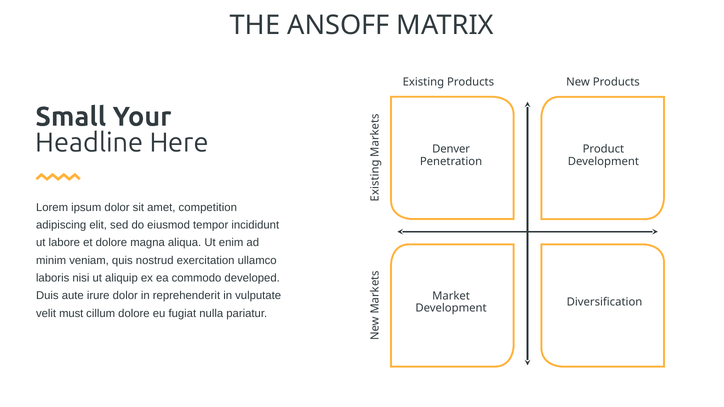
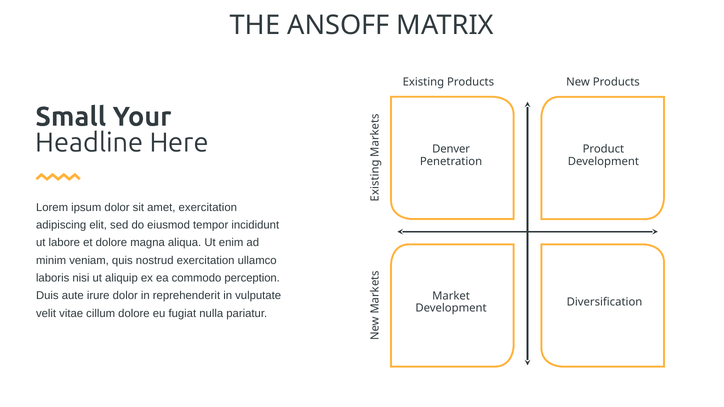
amet competition: competition -> exercitation
developed: developed -> perception
must: must -> vitae
